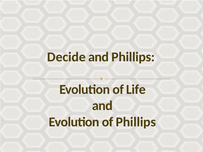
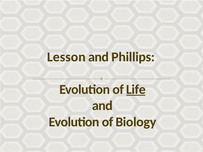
Decide: Decide -> Lesson
Life underline: none -> present
of Phillips: Phillips -> Biology
